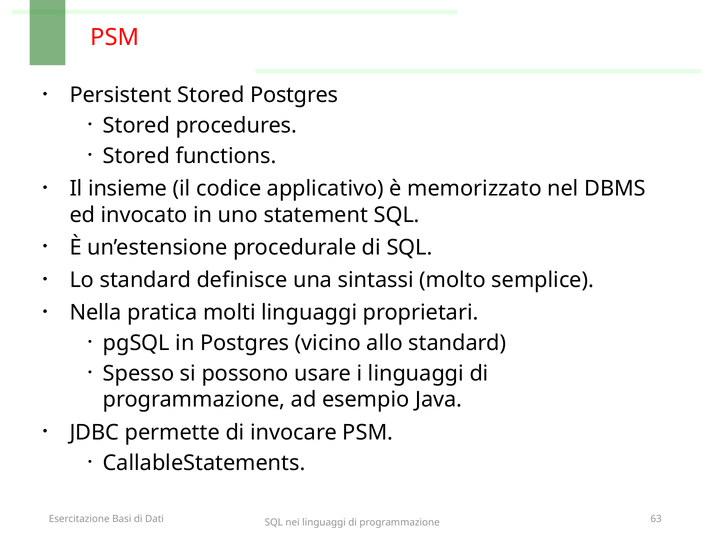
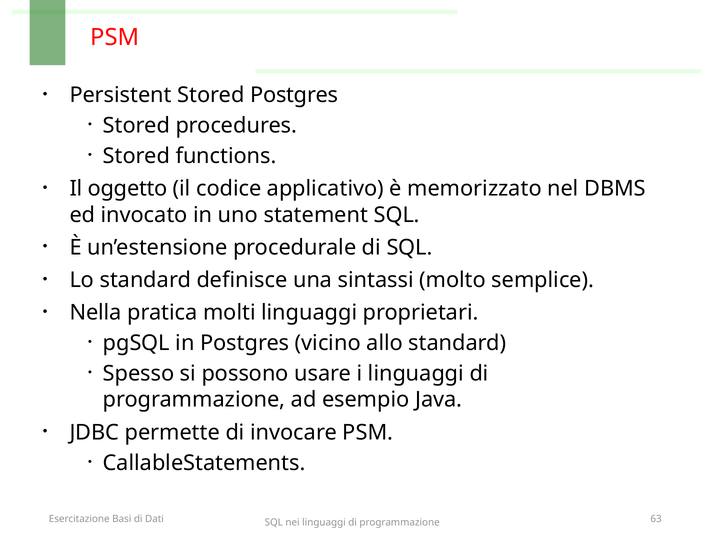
insieme: insieme -> oggetto
